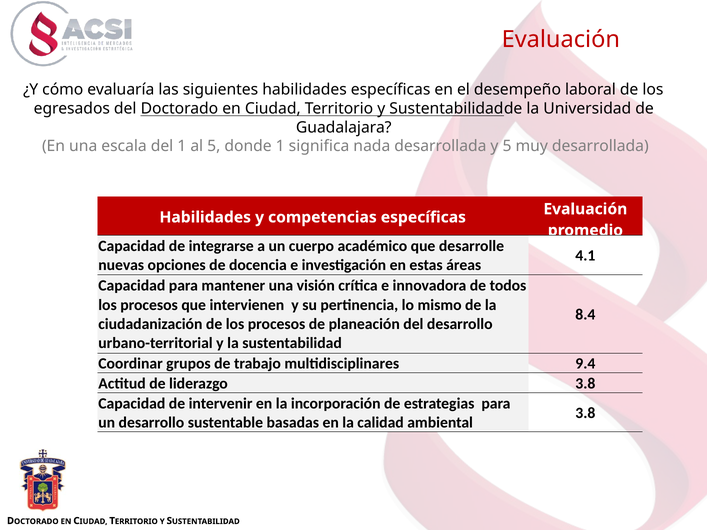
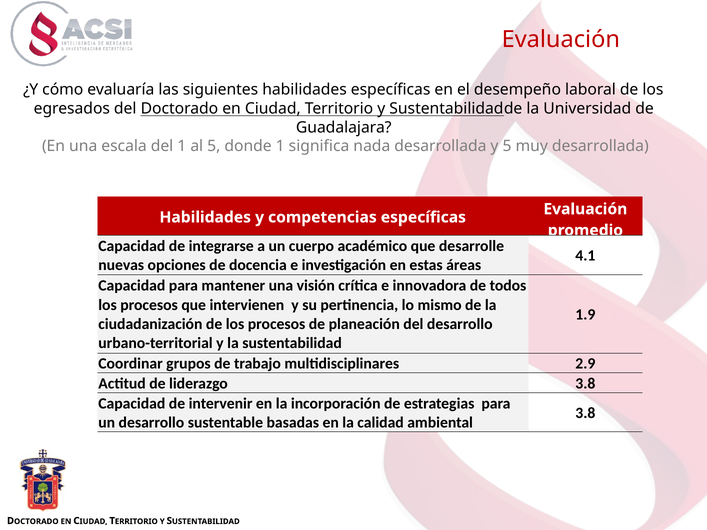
8.4: 8.4 -> 1.9
9.4: 9.4 -> 2.9
